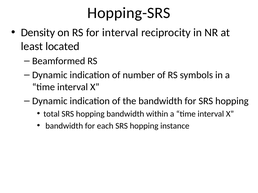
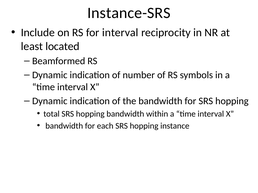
Hopping-SRS: Hopping-SRS -> Instance-SRS
Density: Density -> Include
